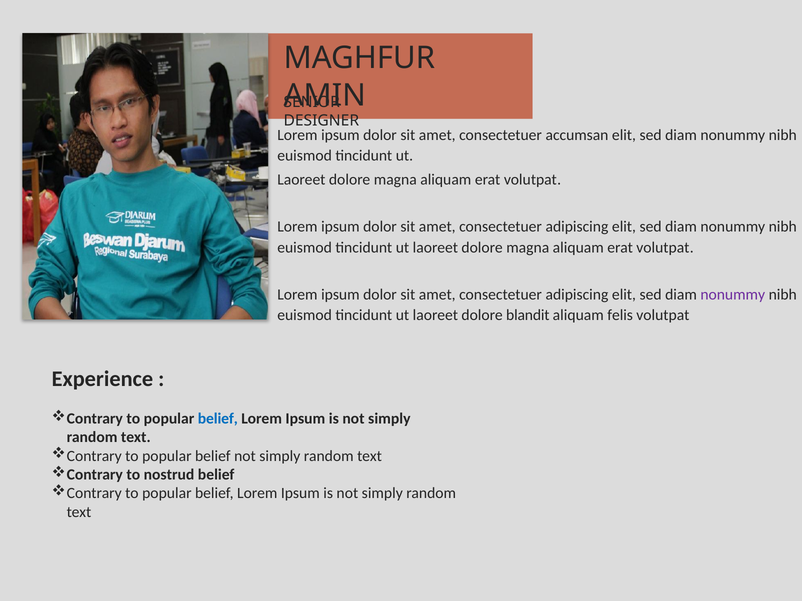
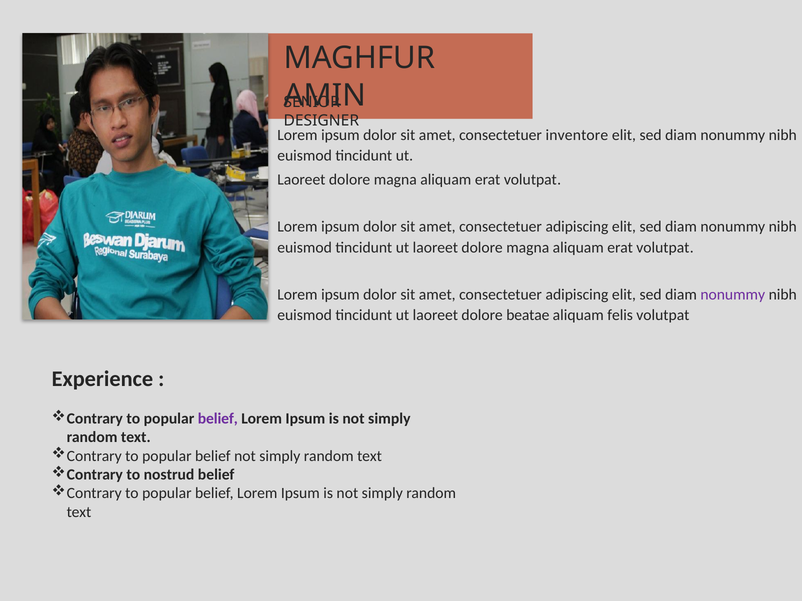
accumsan: accumsan -> inventore
blandit: blandit -> beatae
belief at (218, 419) colour: blue -> purple
